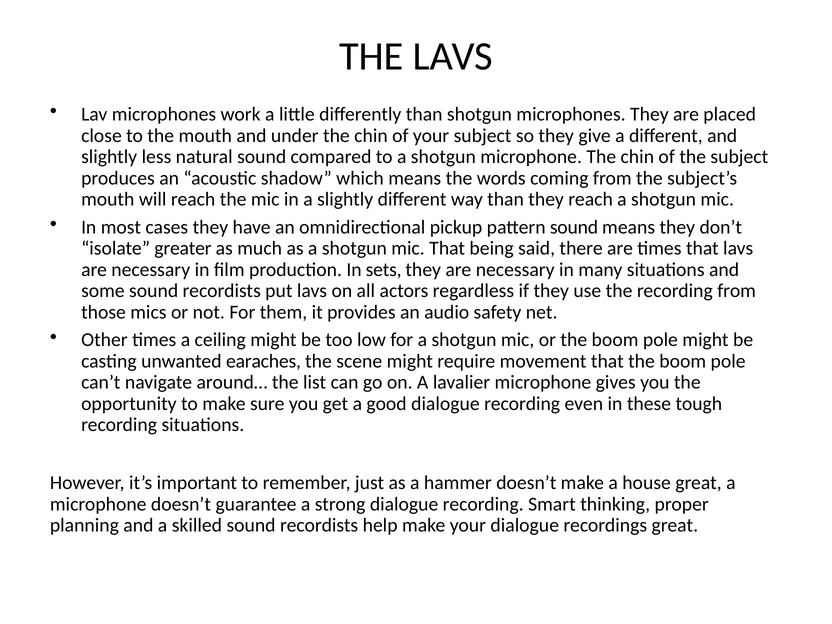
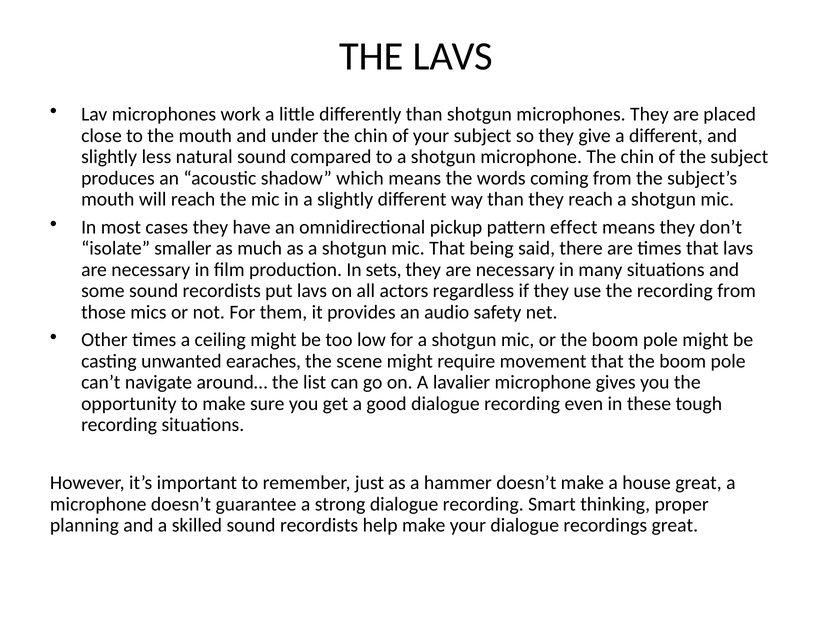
pattern sound: sound -> effect
greater: greater -> smaller
